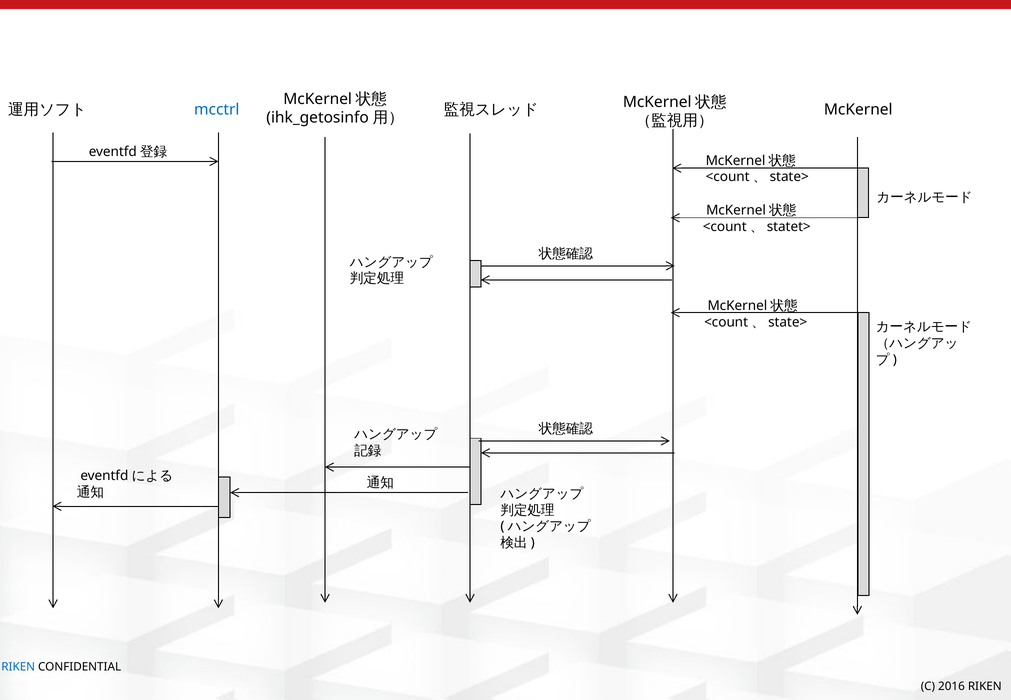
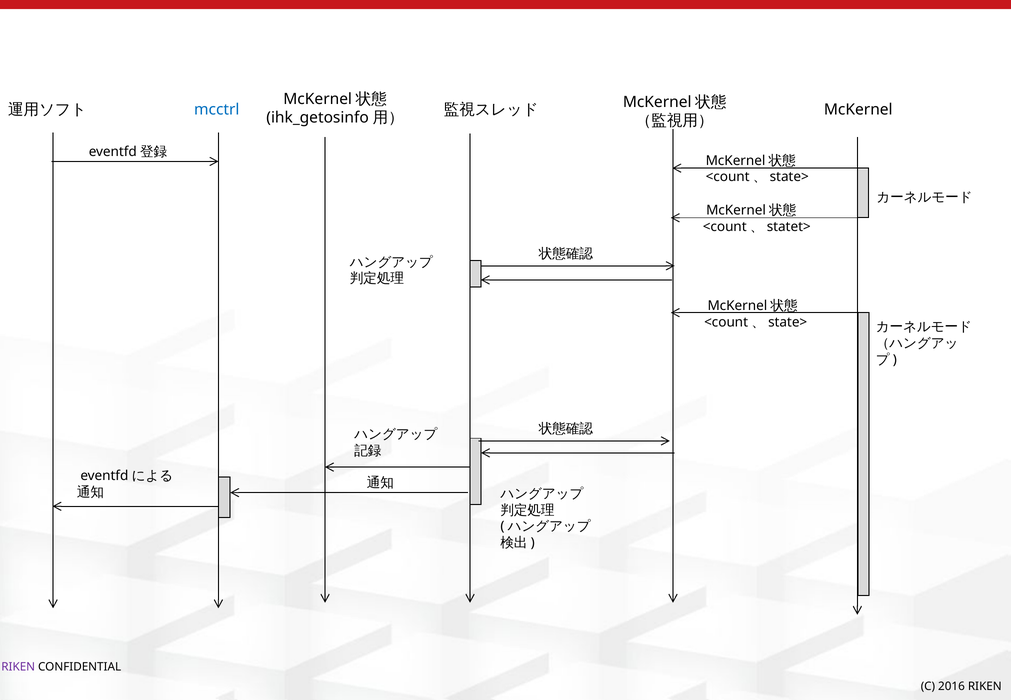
RIKEN at (18, 667) colour: blue -> purple
